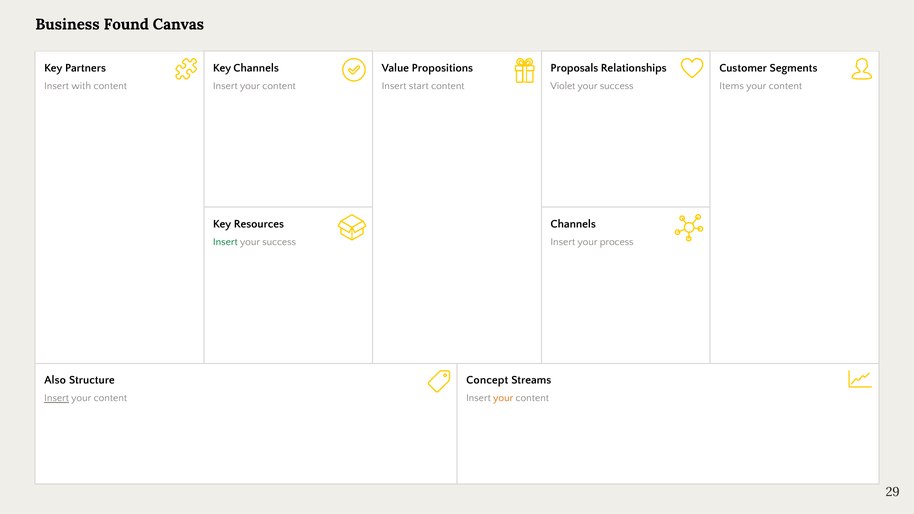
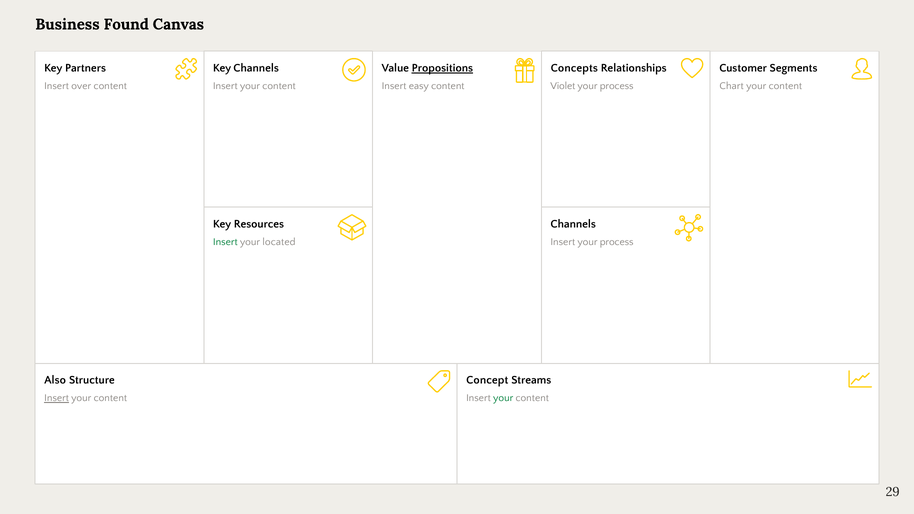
Propositions underline: none -> present
Proposals: Proposals -> Concepts
success at (617, 86): success -> process
with: with -> over
start: start -> easy
Items: Items -> Chart
success at (279, 242): success -> located
your at (503, 398) colour: orange -> green
